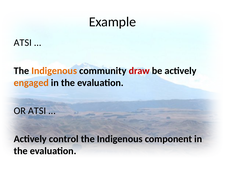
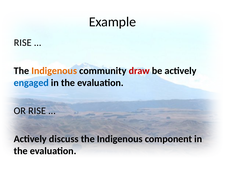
ATSI at (23, 43): ATSI -> RISE
engaged colour: orange -> blue
OR ATSI: ATSI -> RISE
control: control -> discuss
